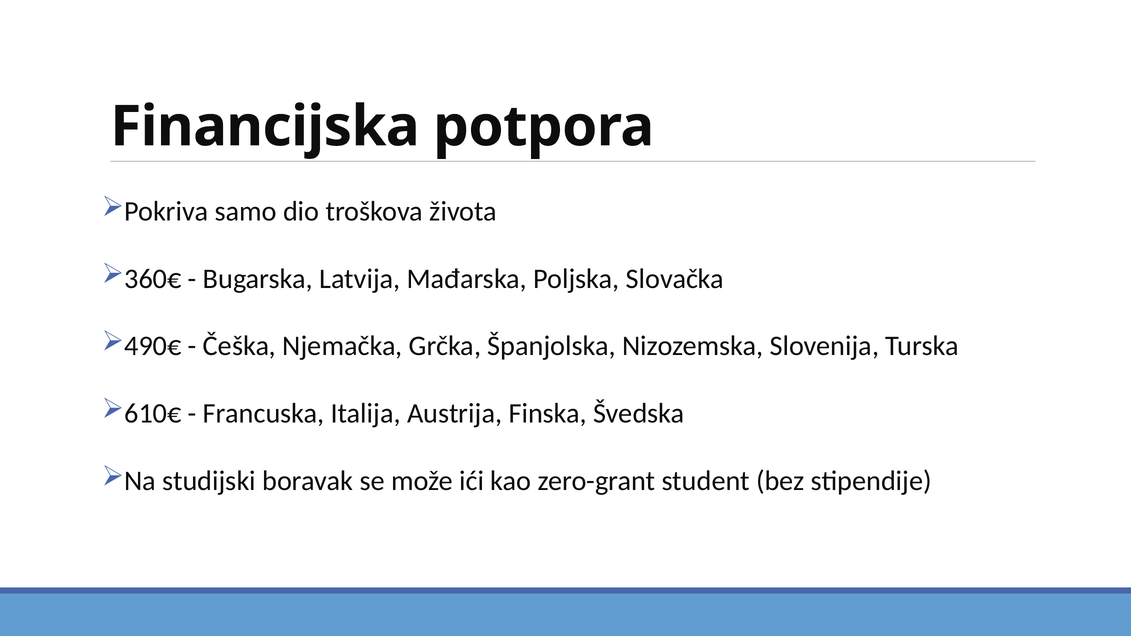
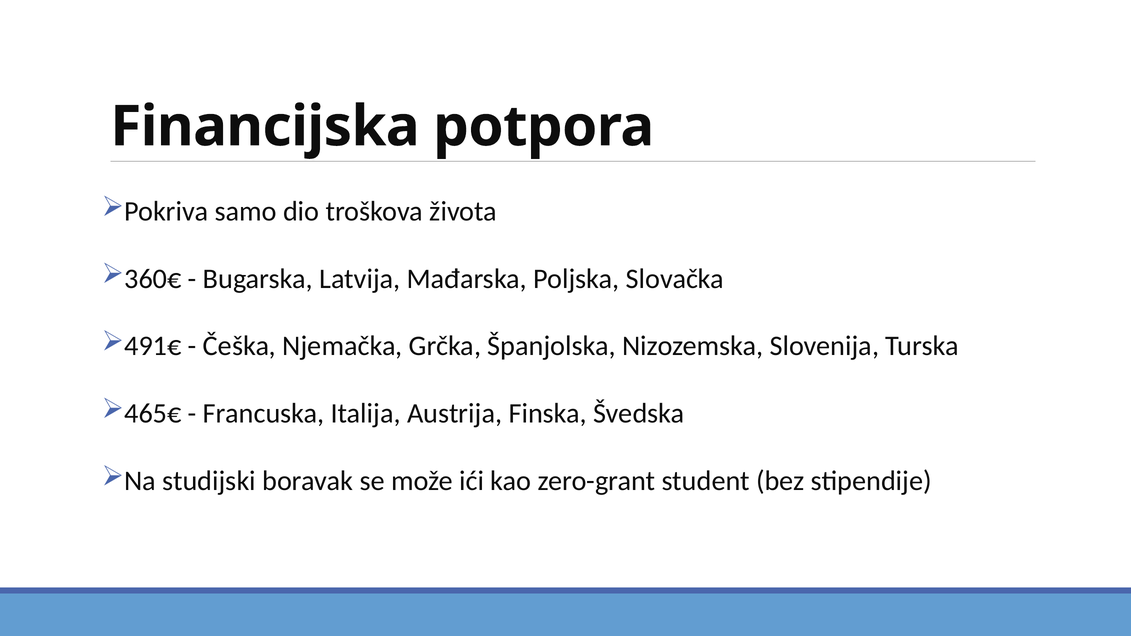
490€: 490€ -> 491€
610€: 610€ -> 465€
